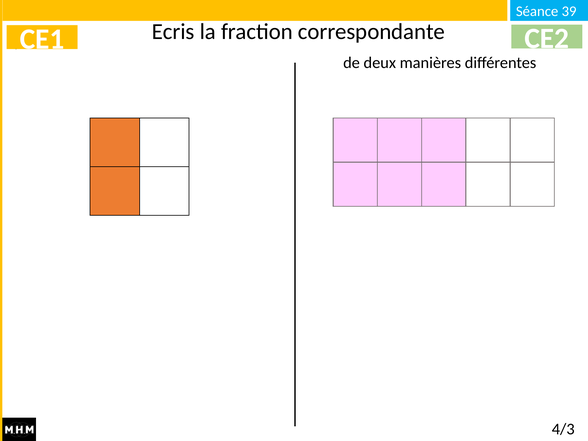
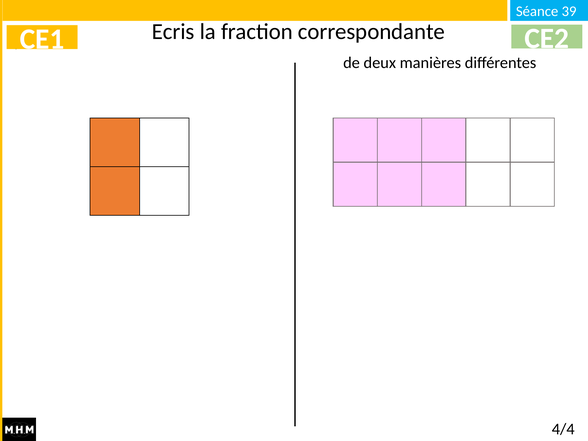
4/3: 4/3 -> 4/4
